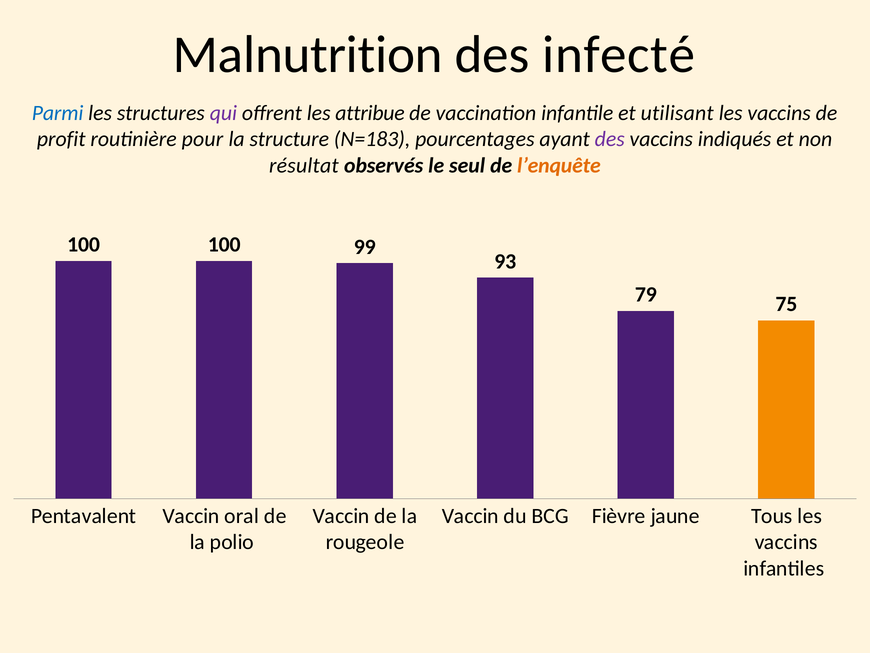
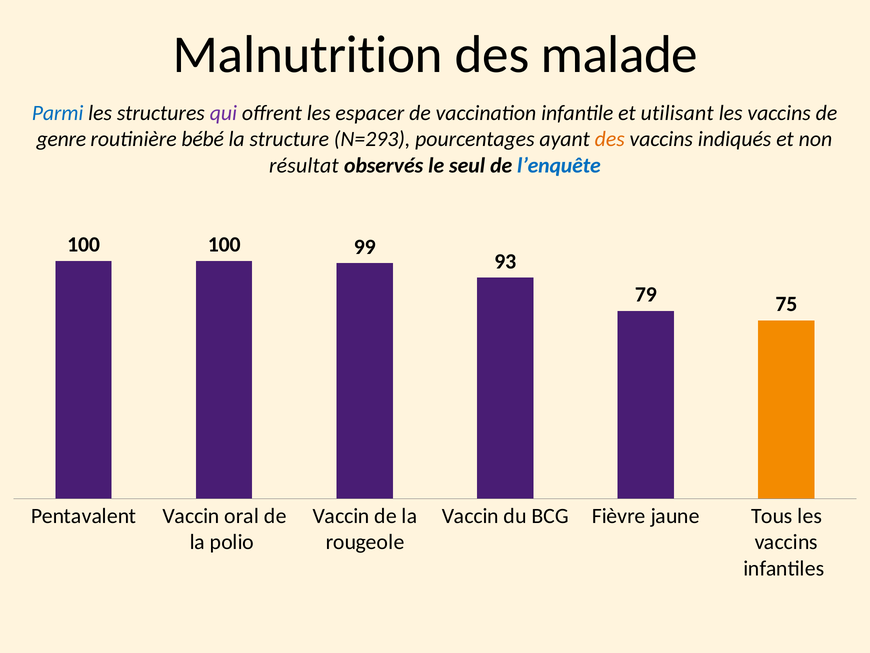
infecté: infecté -> malade
attribue: attribue -> espacer
profit: profit -> genre
pour: pour -> bébé
N=183: N=183 -> N=293
des at (610, 139) colour: purple -> orange
l’enquête colour: orange -> blue
